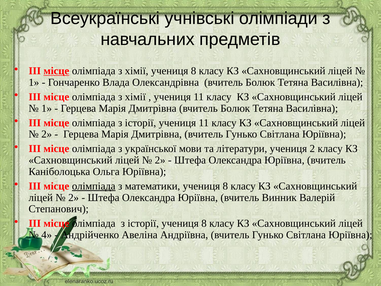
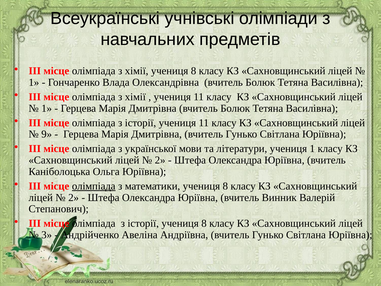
місце at (56, 71) underline: present -> none
2 at (47, 134): 2 -> 9
учениця 2: 2 -> 1
4: 4 -> 3
